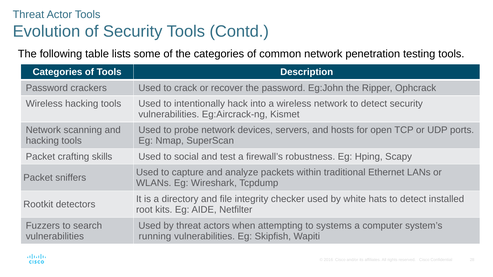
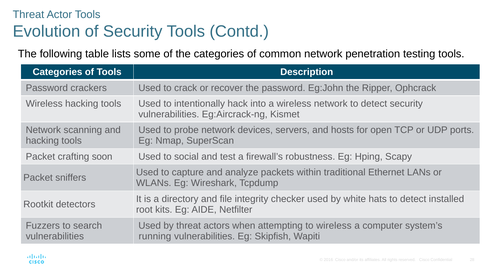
skills: skills -> soon
to systems: systems -> wireless
